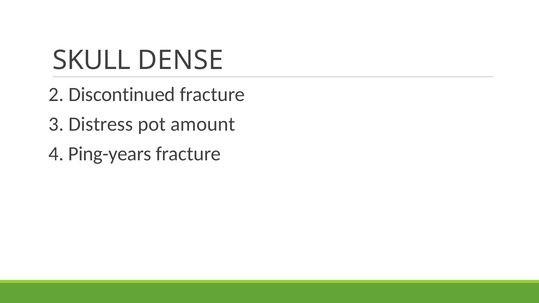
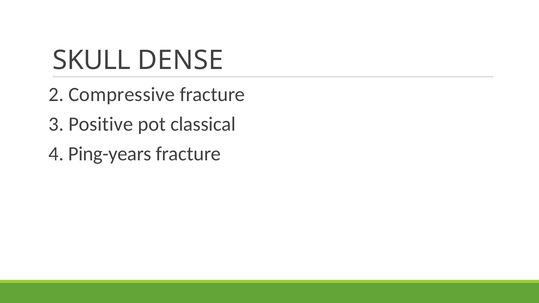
Discontinued: Discontinued -> Compressive
Distress: Distress -> Positive
amount: amount -> classical
